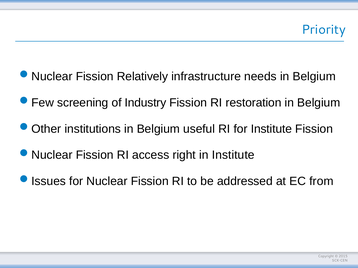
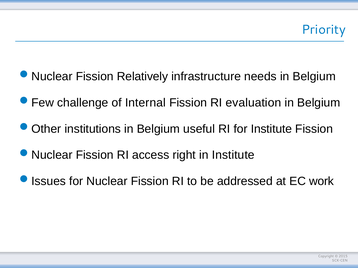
screening: screening -> challenge
Industry: Industry -> Internal
restoration: restoration -> evaluation
from: from -> work
